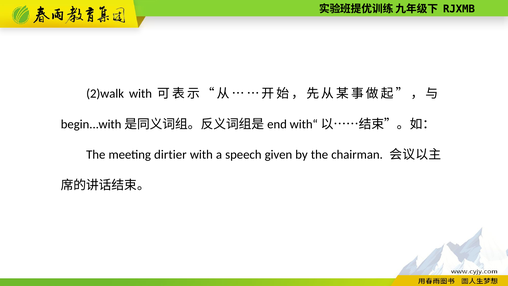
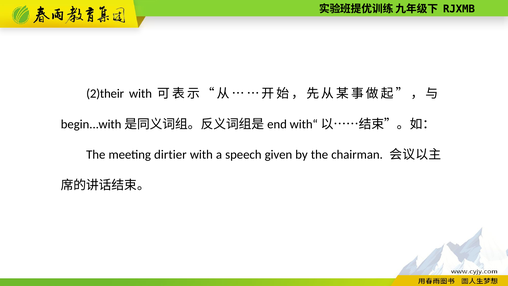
2)walk: 2)walk -> 2)their
